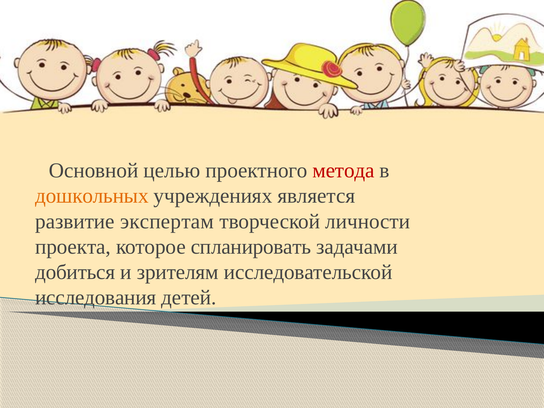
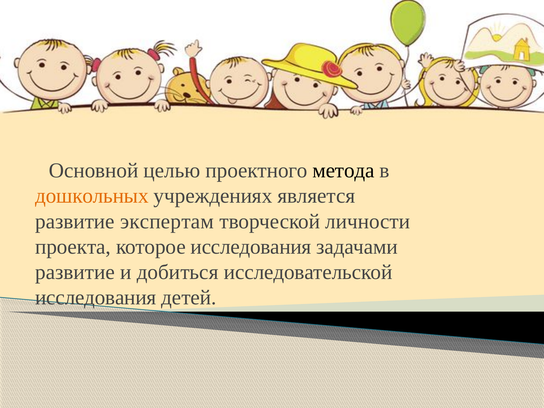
метода colour: red -> black
которое спланировать: спланировать -> исследования
добиться at (75, 272): добиться -> развитие
зрителям: зрителям -> добиться
